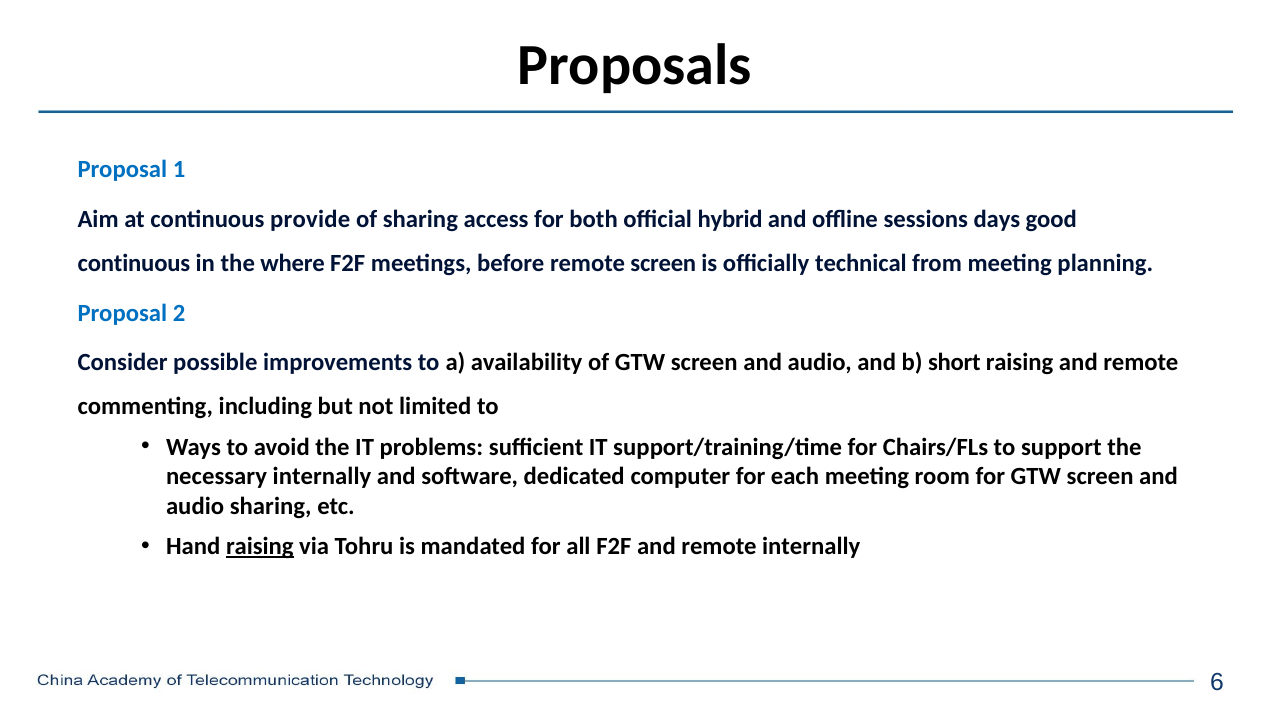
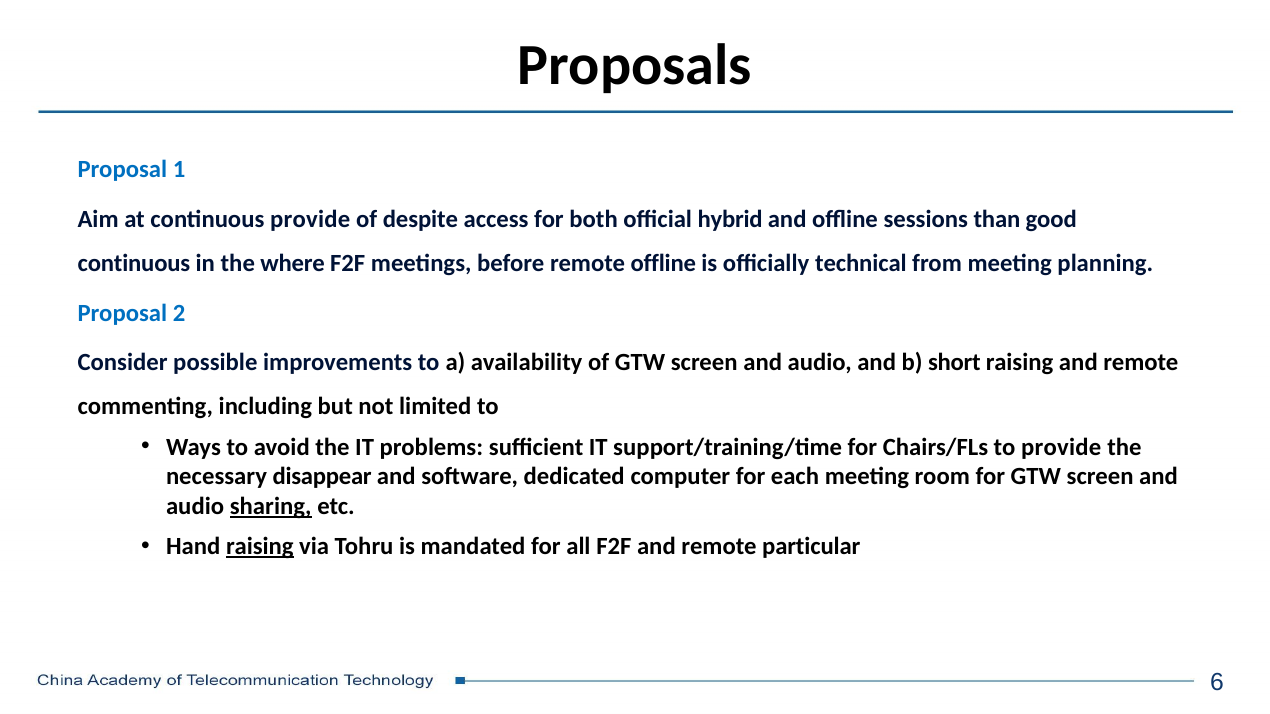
of sharing: sharing -> despite
days: days -> than
remote screen: screen -> offline
to support: support -> provide
necessary internally: internally -> disappear
sharing at (271, 506) underline: none -> present
remote internally: internally -> particular
